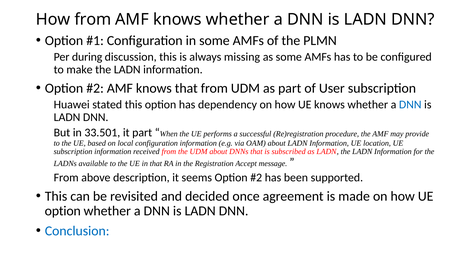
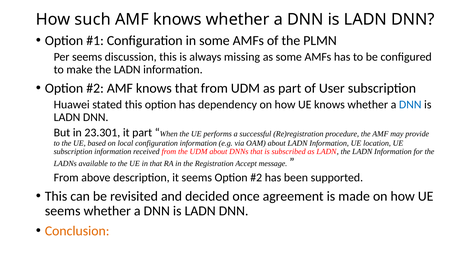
How from: from -> such
Per during: during -> seems
33.501: 33.501 -> 23.301
option at (63, 211): option -> seems
Conclusion colour: blue -> orange
